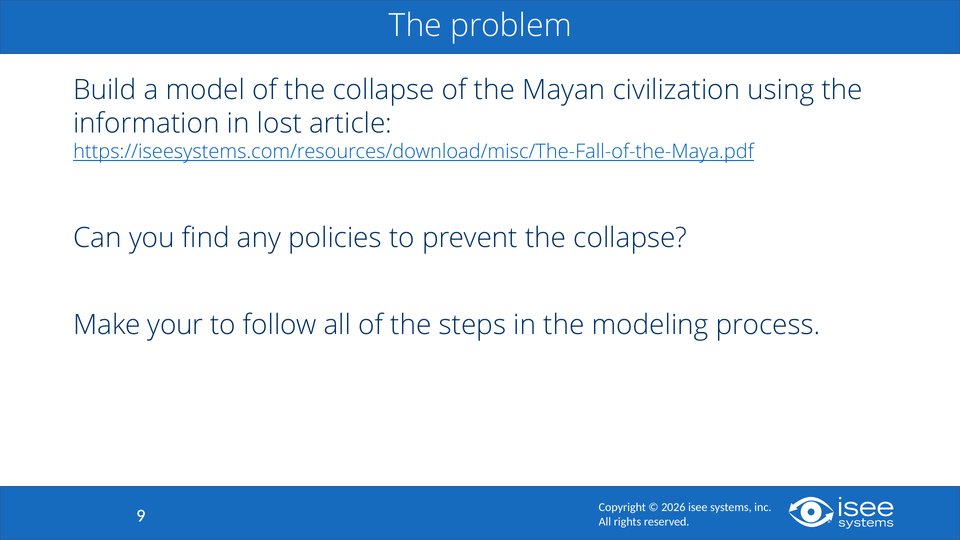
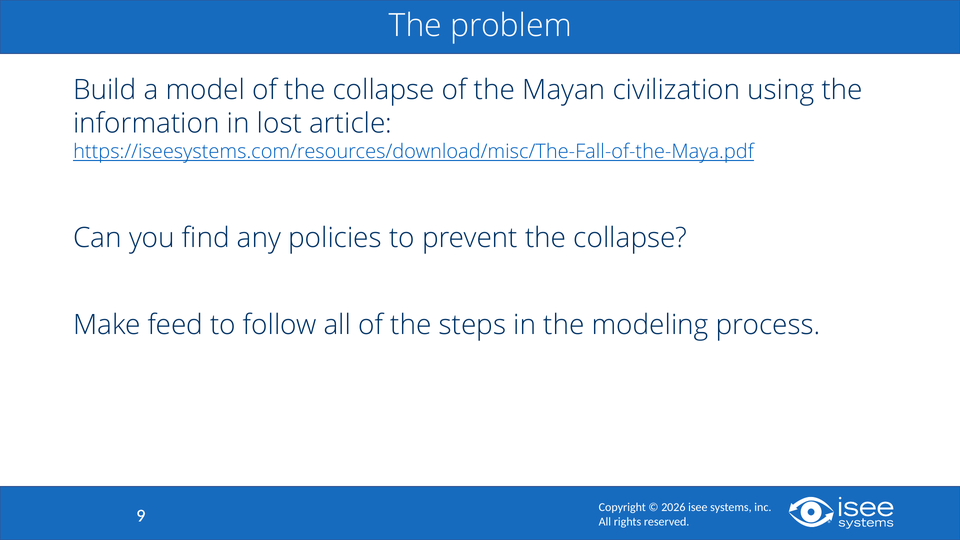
your: your -> feed
